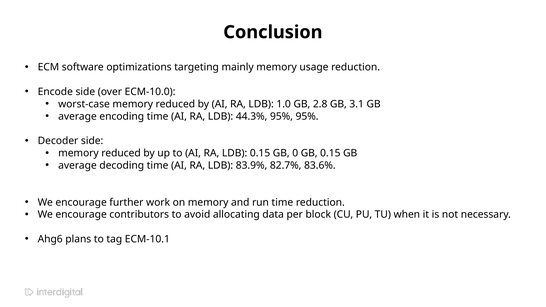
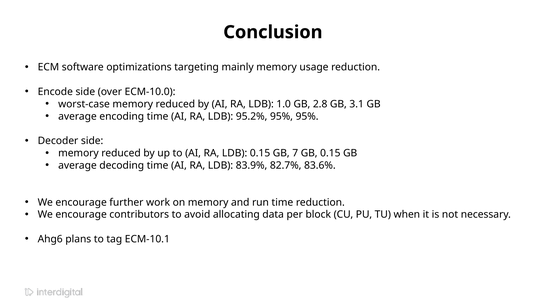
44.3%: 44.3% -> 95.2%
0: 0 -> 7
